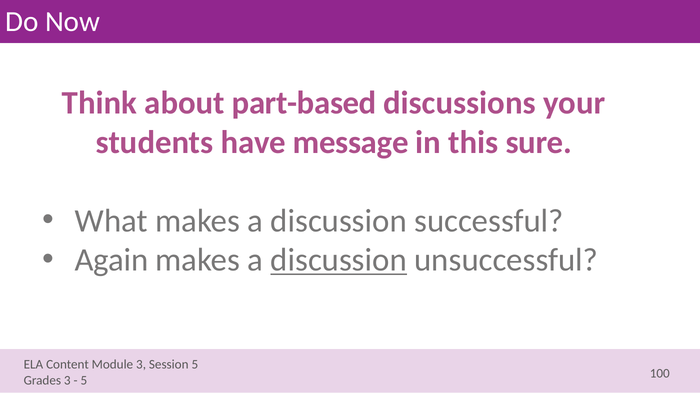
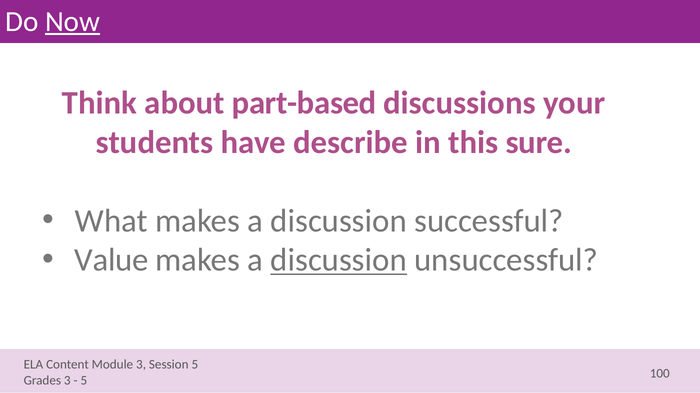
Now underline: none -> present
message: message -> describe
Again: Again -> Value
